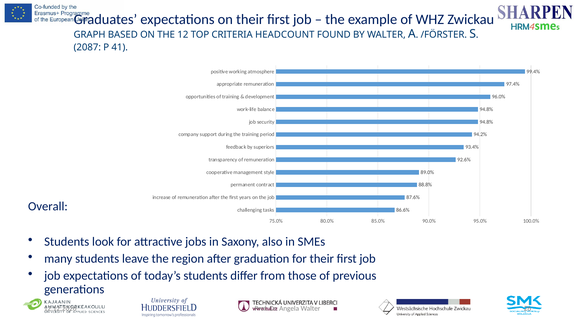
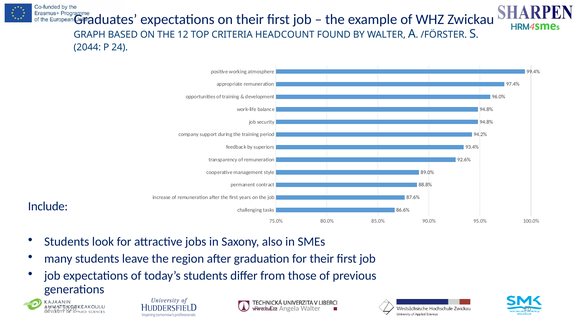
2087: 2087 -> 2044
41: 41 -> 24
Overall: Overall -> Include
